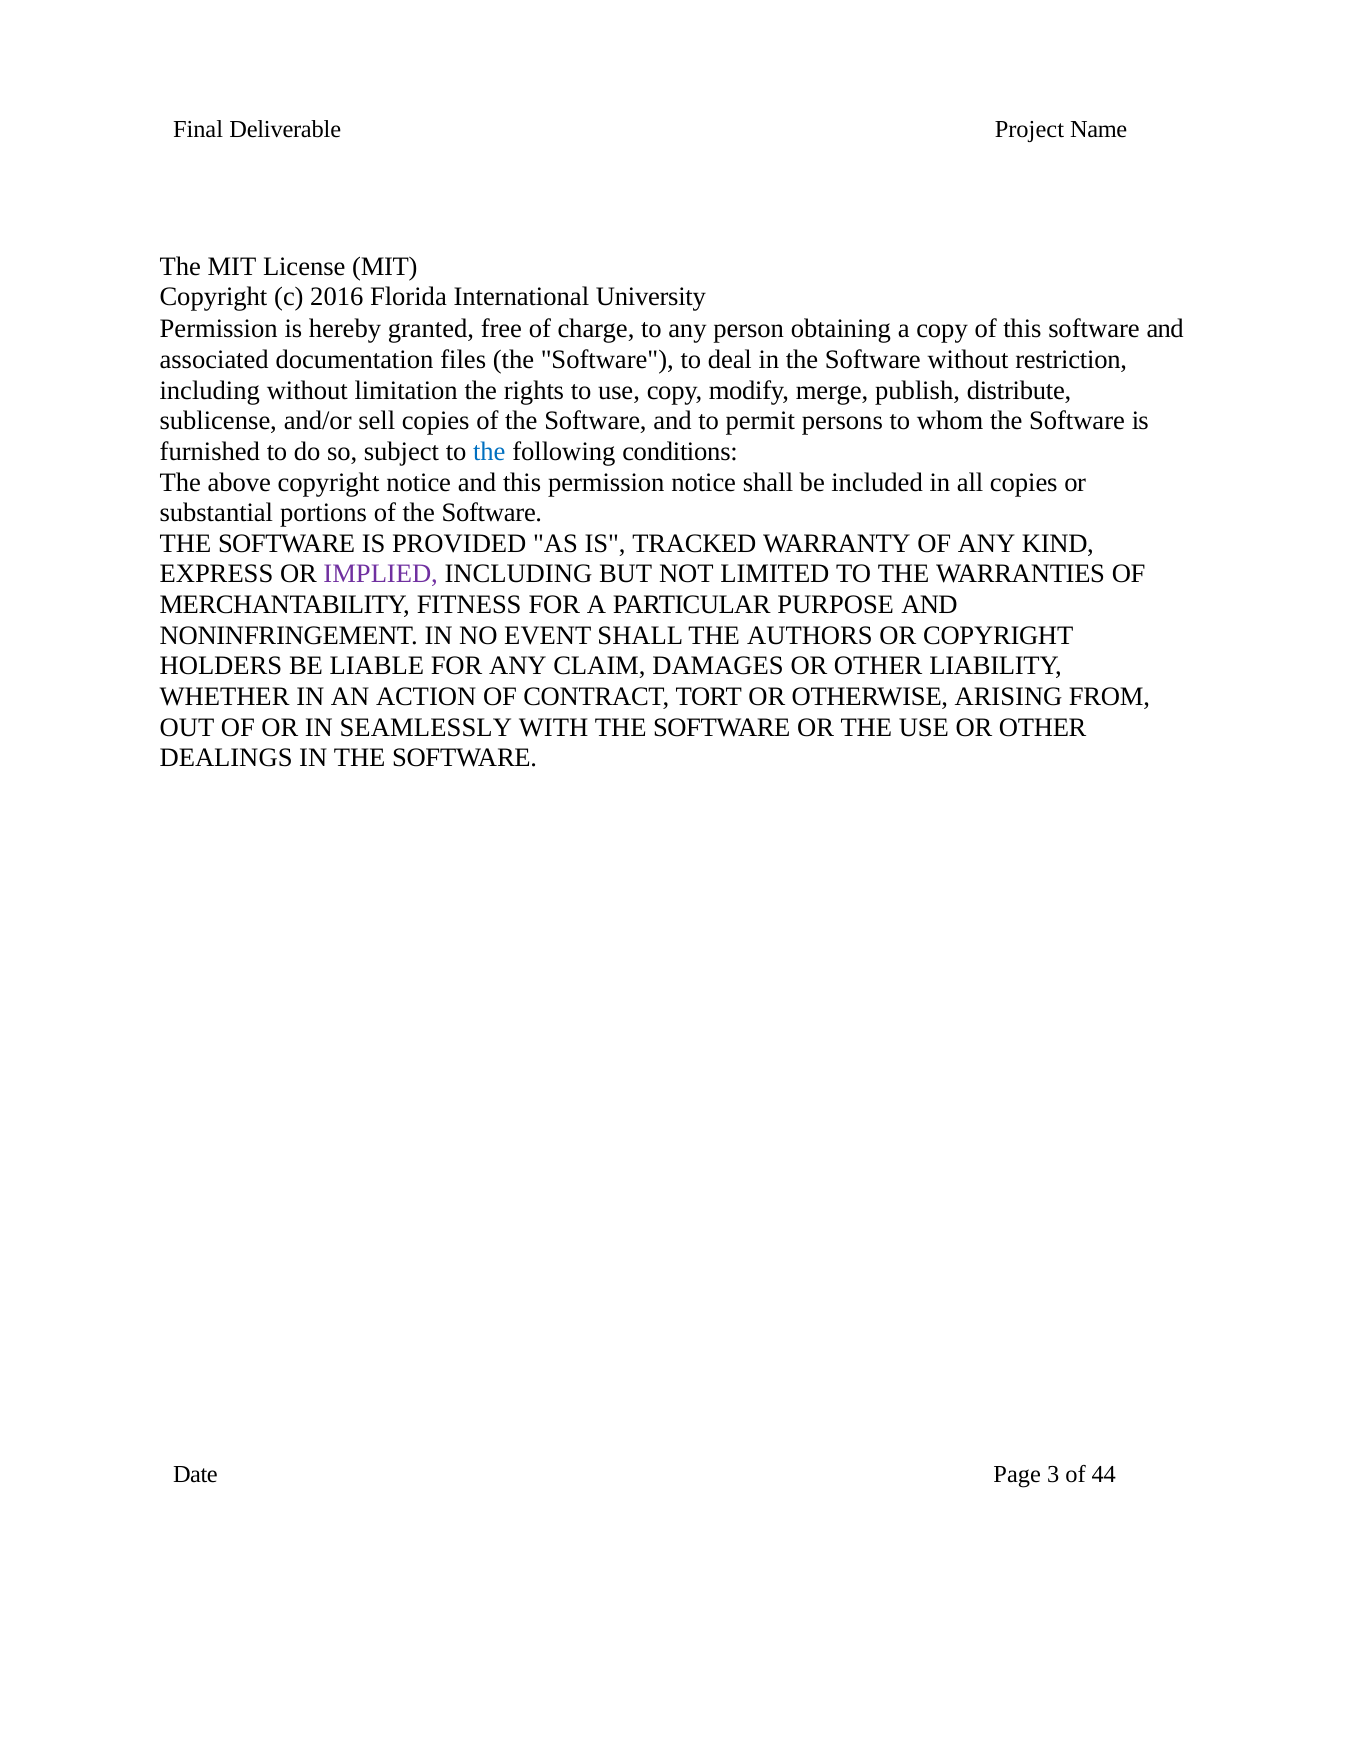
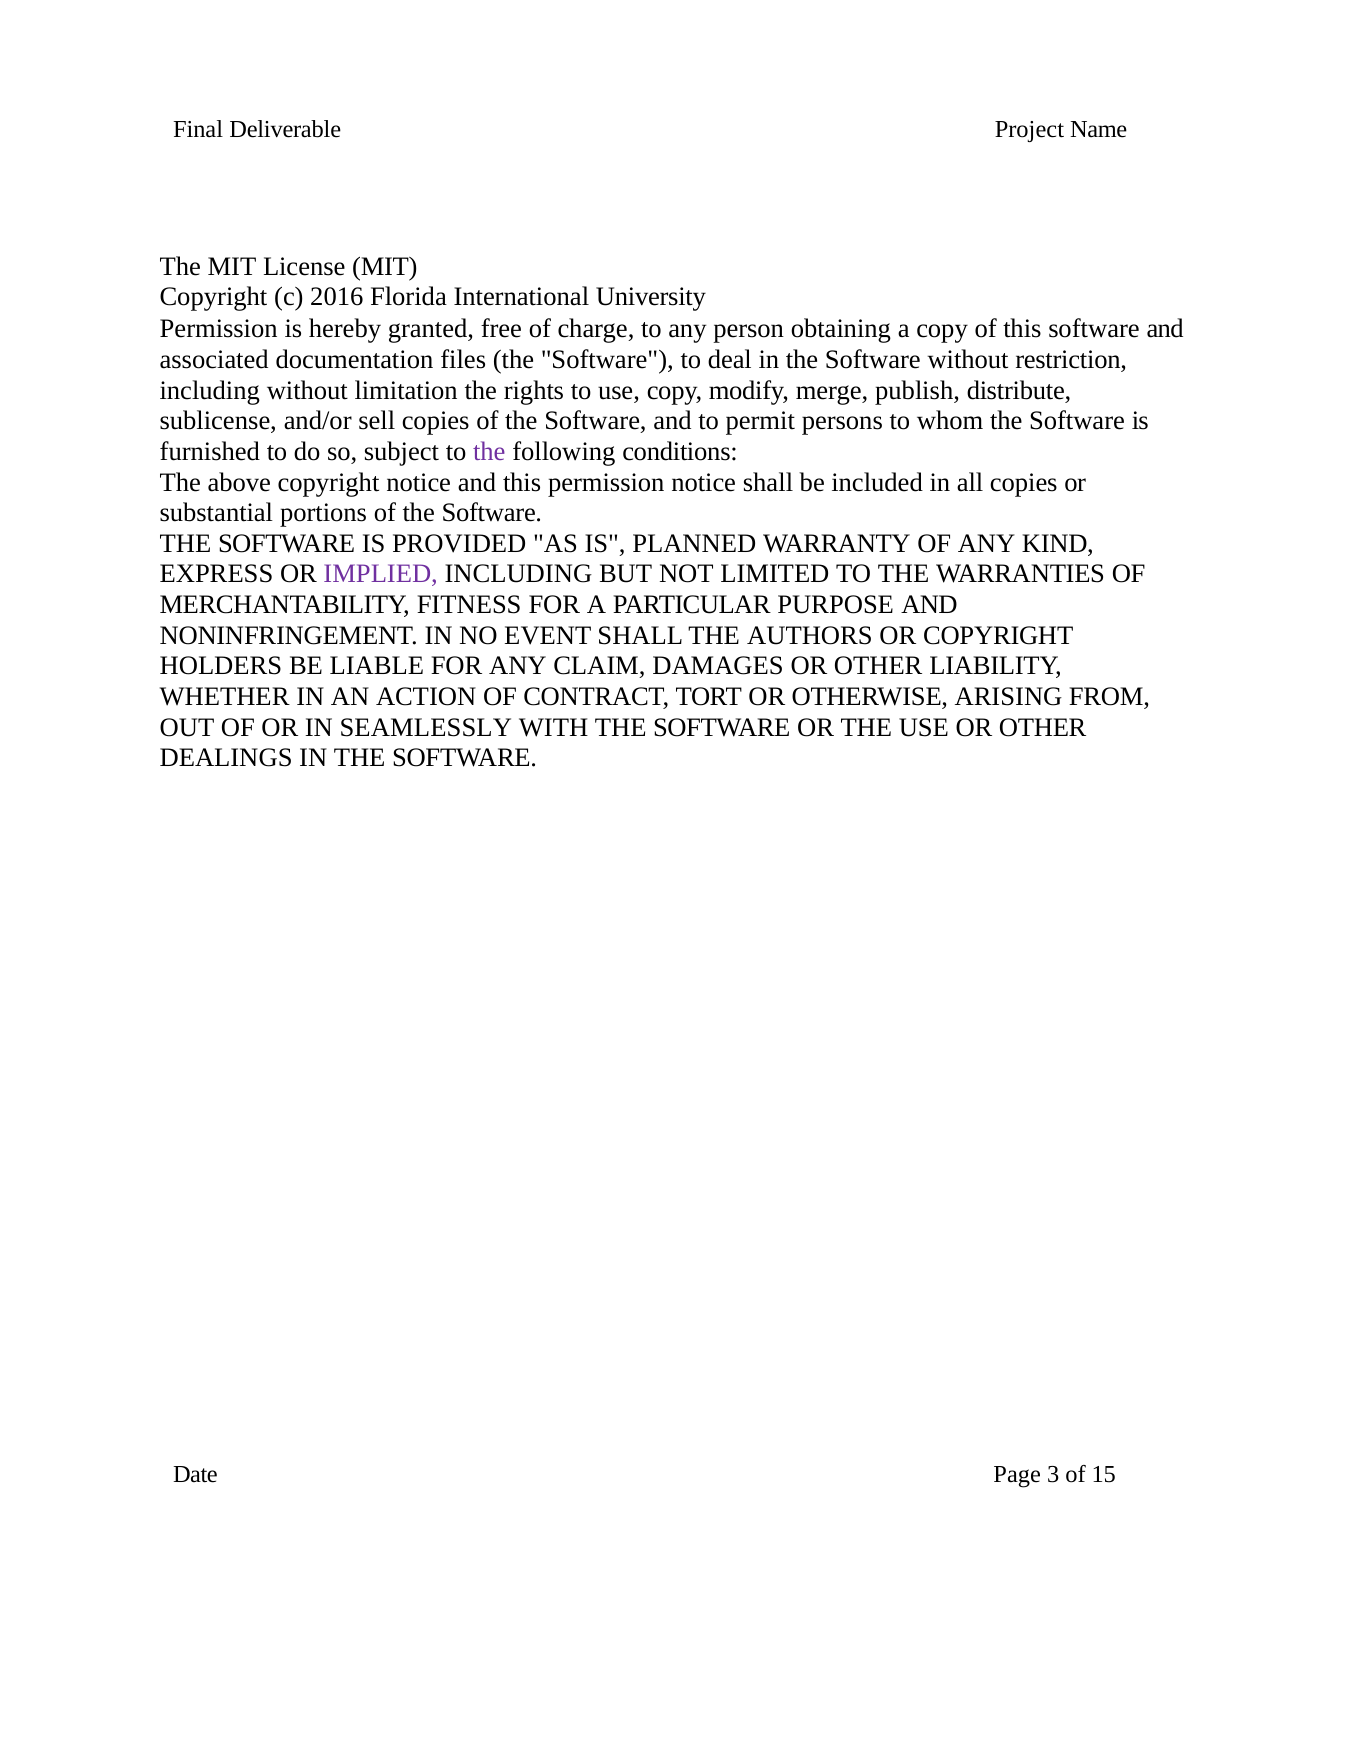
the at (489, 452) colour: blue -> purple
TRACKED: TRACKED -> PLANNED
44: 44 -> 15
